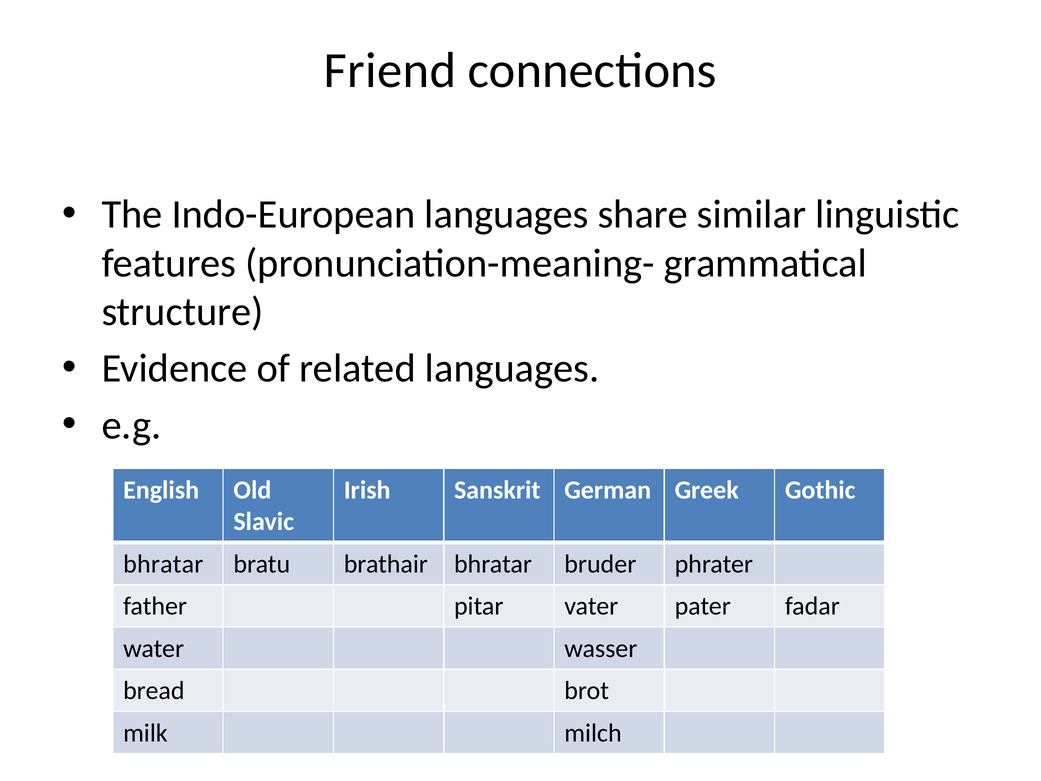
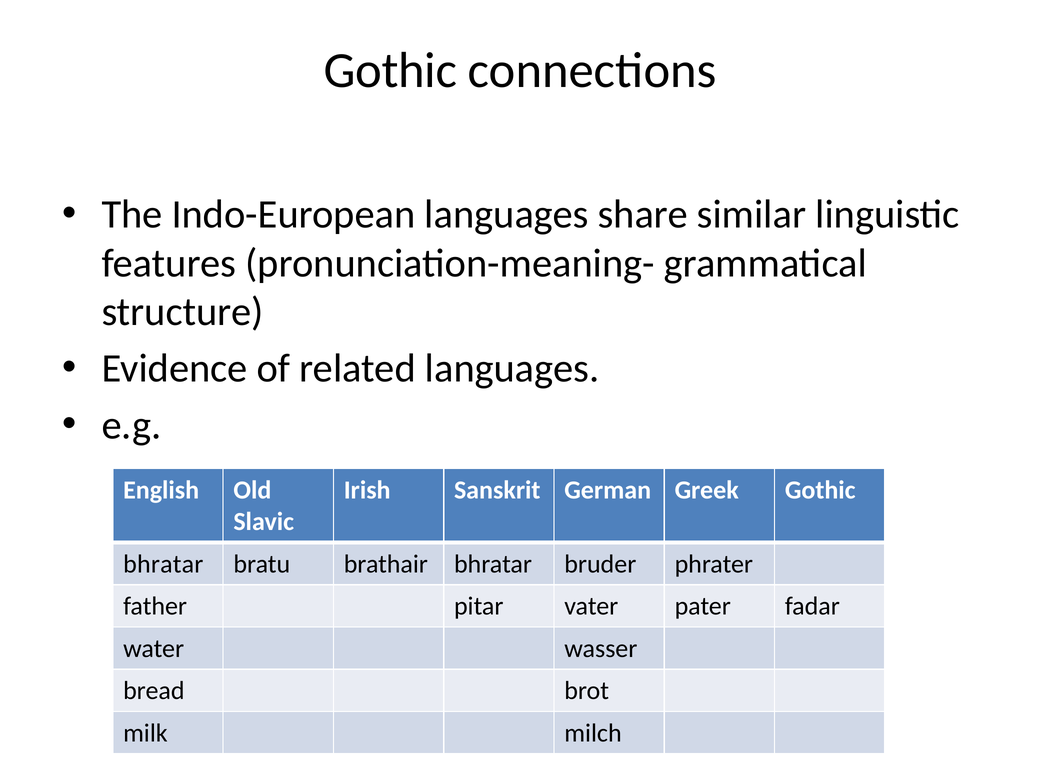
Friend at (390, 70): Friend -> Gothic
